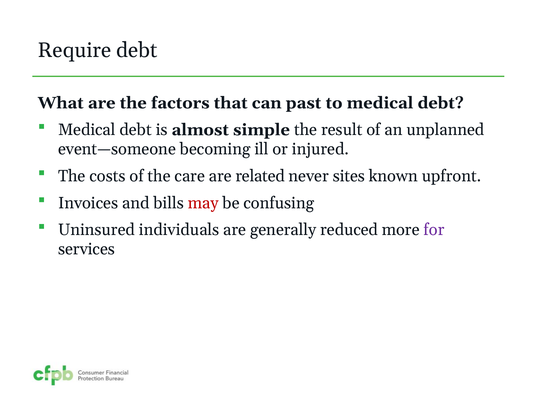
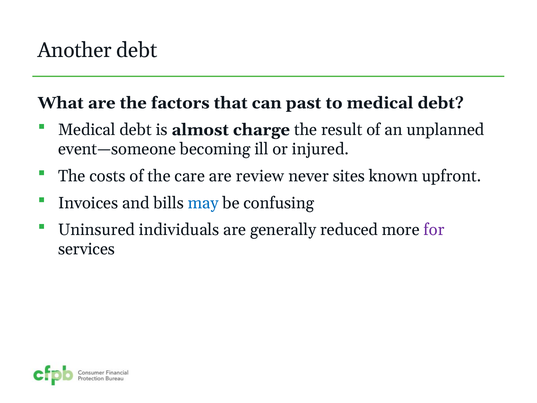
Require: Require -> Another
simple: simple -> charge
related: related -> review
may colour: red -> blue
